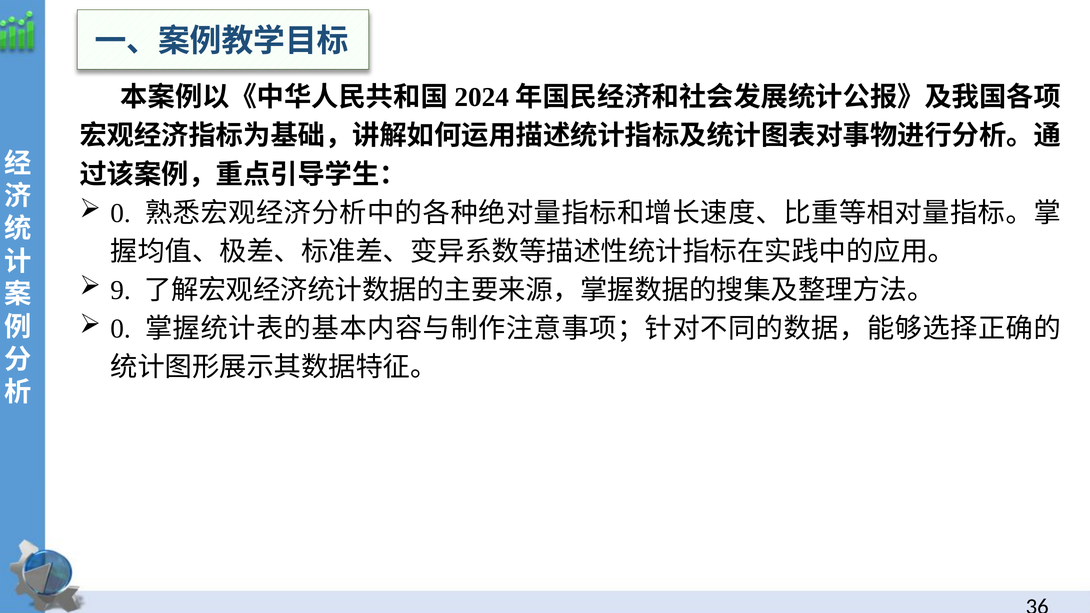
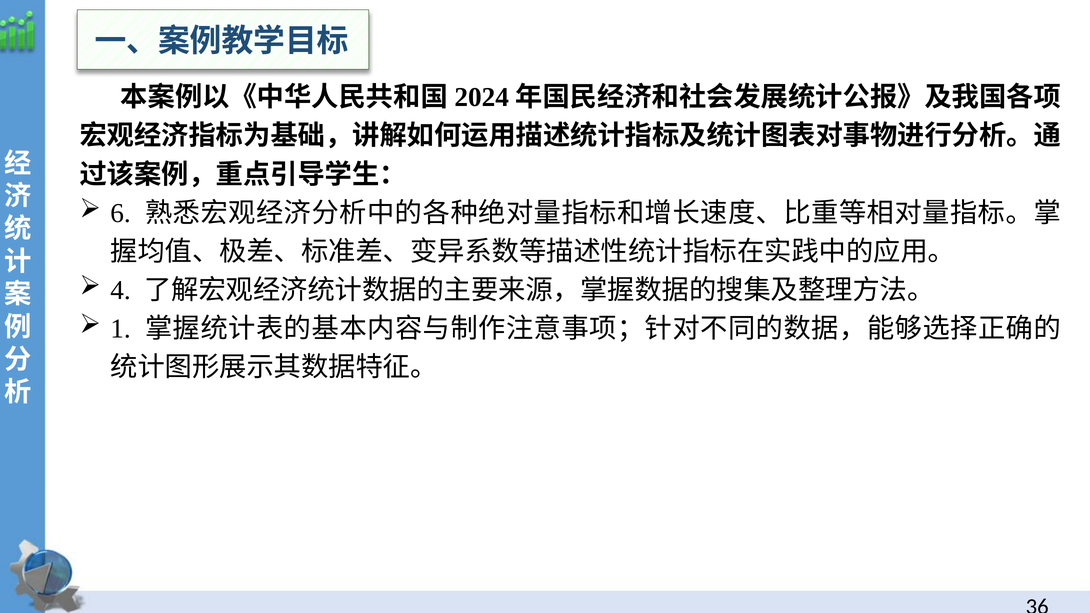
0 at (120, 213): 0 -> 6
9: 9 -> 4
0 at (120, 329): 0 -> 1
